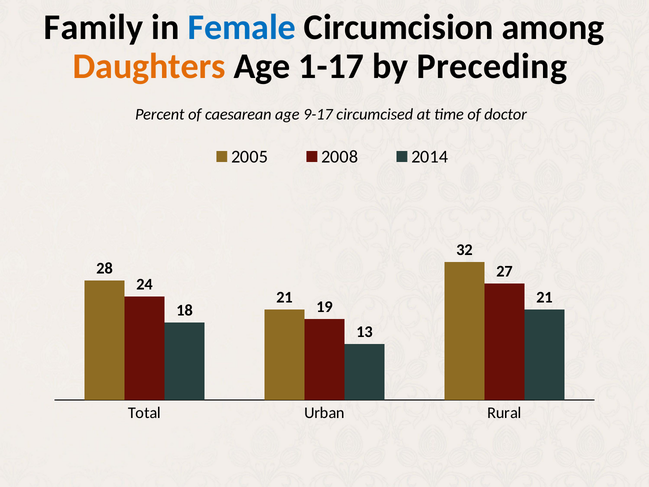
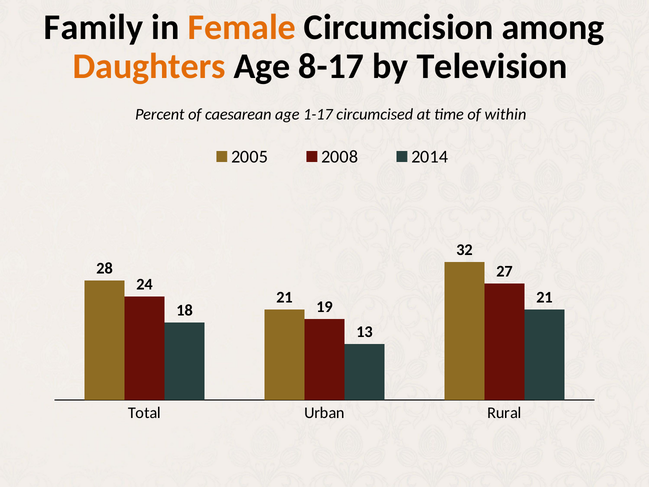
Female colour: blue -> orange
1-17: 1-17 -> 8-17
Preceding: Preceding -> Television
9-17: 9-17 -> 1-17
doctor: doctor -> within
